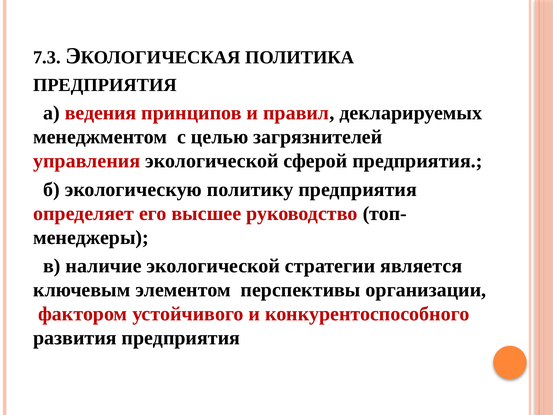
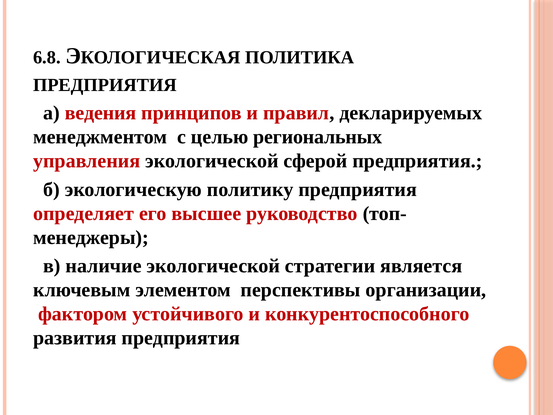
7.3: 7.3 -> 6.8
загрязнителей: загрязнителей -> региональных
